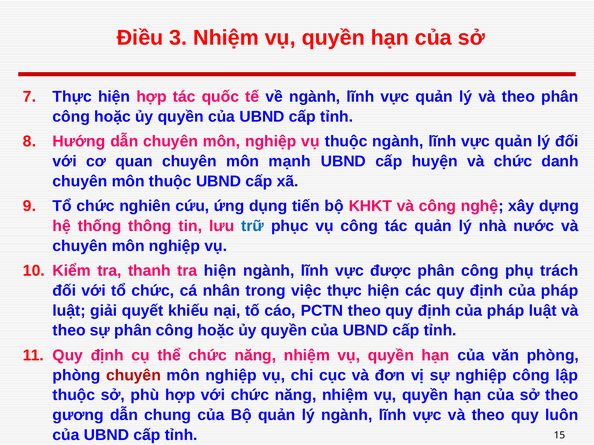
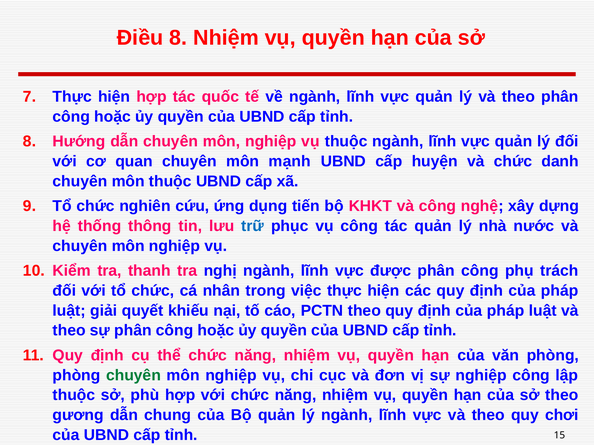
Điều 3: 3 -> 8
tra hiện: hiện -> nghị
chuyên at (134, 376) colour: red -> green
luôn: luôn -> chơi
